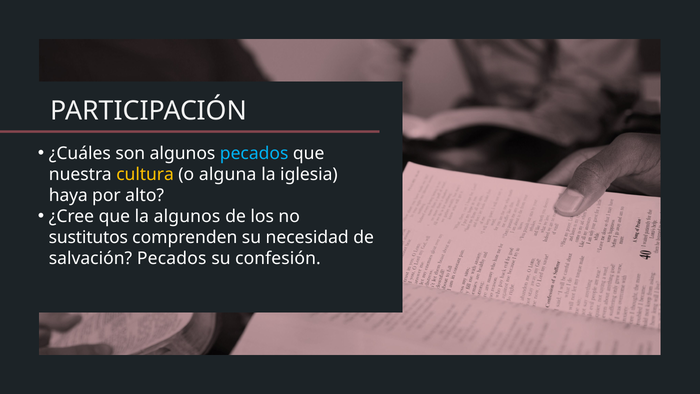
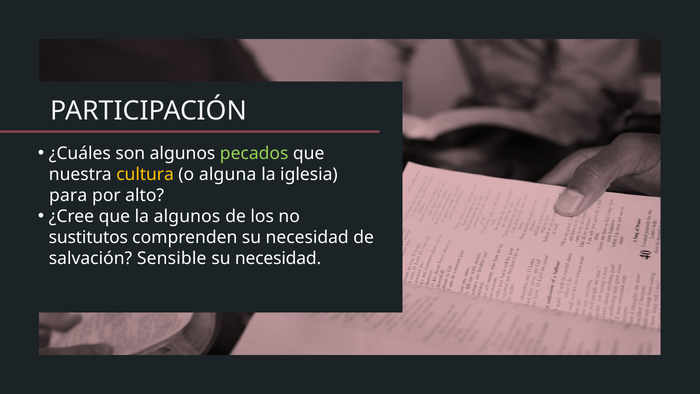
pecados at (254, 153) colour: light blue -> light green
haya: haya -> para
salvación Pecados: Pecados -> Sensible
confesión at (278, 258): confesión -> necesidad
